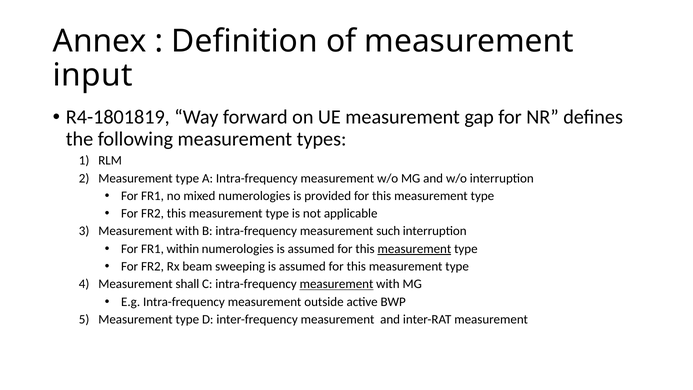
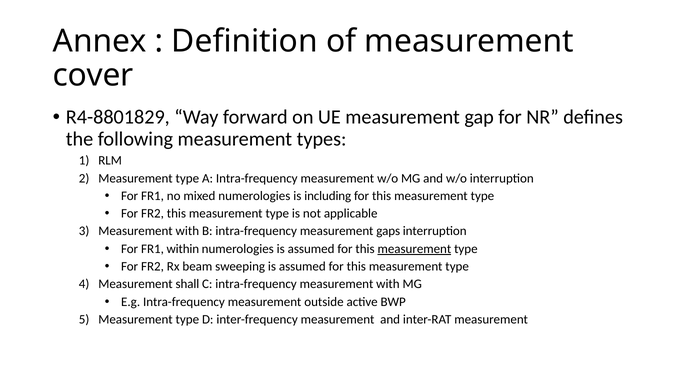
input: input -> cover
R4-1801819: R4-1801819 -> R4-8801829
provided: provided -> including
such: such -> gaps
measurement at (337, 284) underline: present -> none
